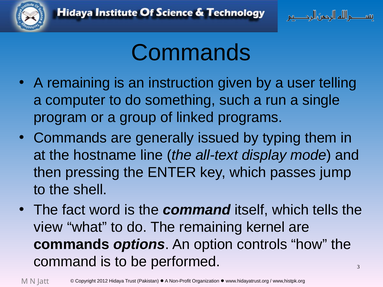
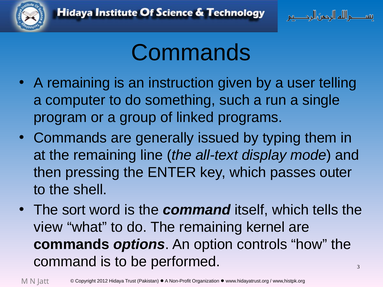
at the hostname: hostname -> remaining
jump: jump -> outer
fact: fact -> sort
